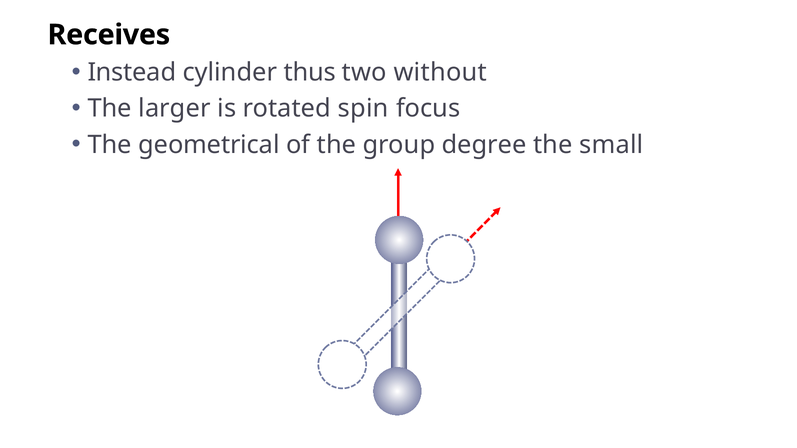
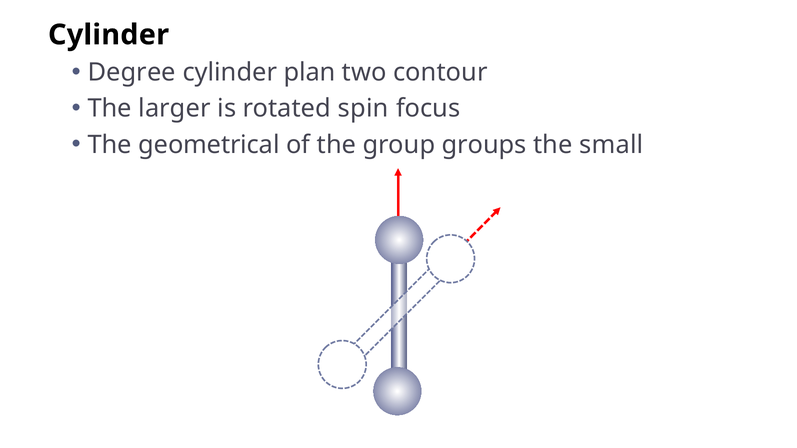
Receives at (109, 35): Receives -> Cylinder
Instead: Instead -> Degree
thus: thus -> plan
without: without -> contour
degree: degree -> groups
